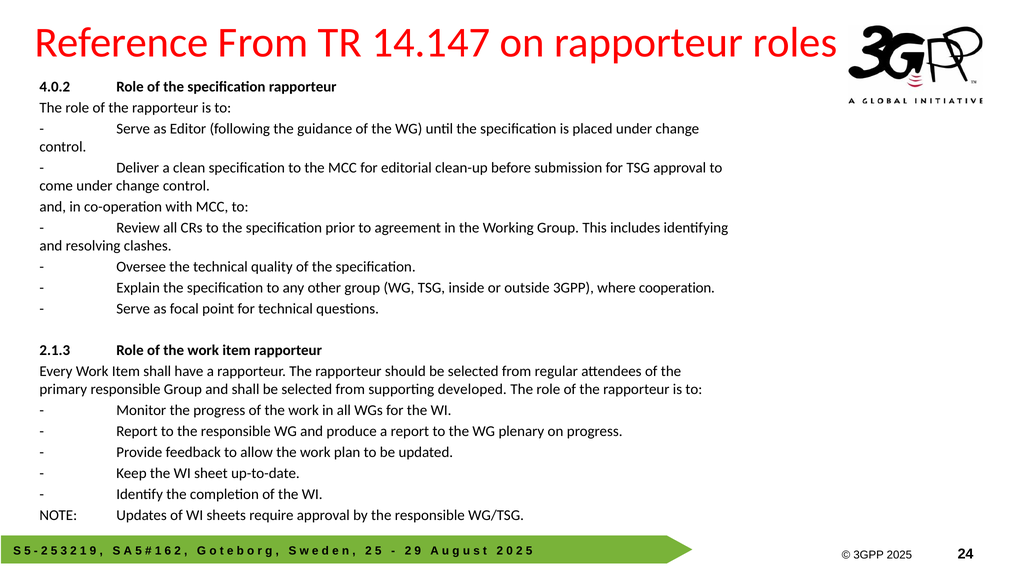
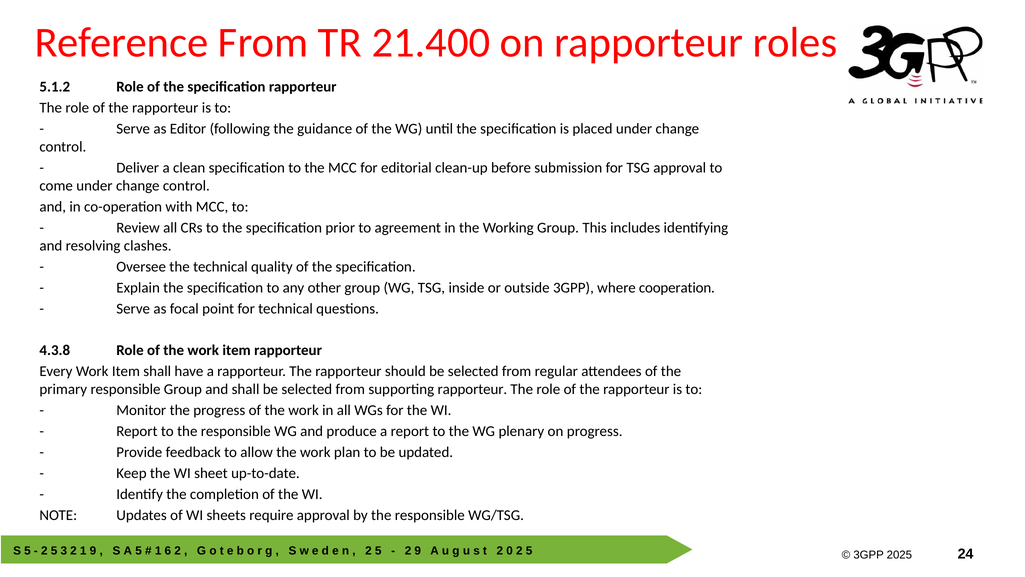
14.147: 14.147 -> 21.400
4.0.2: 4.0.2 -> 5.1.2
2.1.3: 2.1.3 -> 4.3.8
supporting developed: developed -> rapporteur
